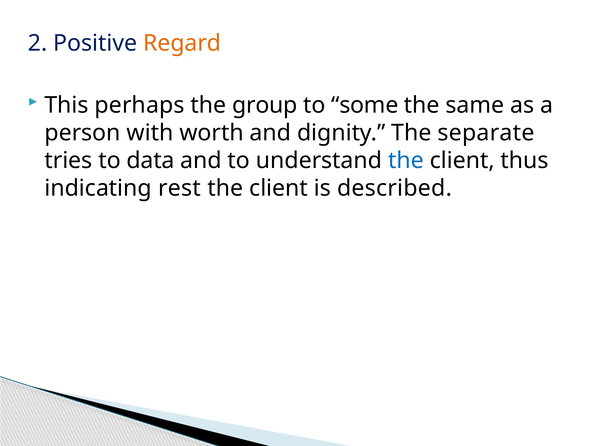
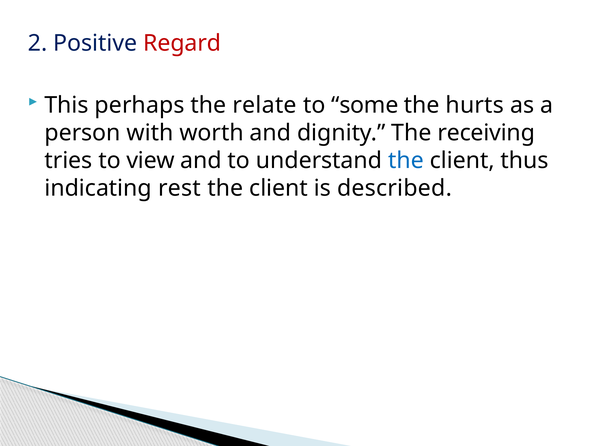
Regard colour: orange -> red
group: group -> relate
same: same -> hurts
separate: separate -> receiving
data: data -> view
